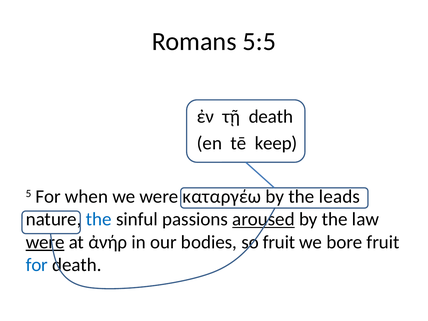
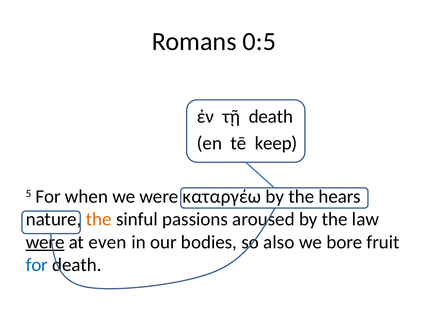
5:5: 5:5 -> 0:5
leads: leads -> hears
the at (99, 219) colour: blue -> orange
aroused underline: present -> none
ἀνήρ: ἀνήρ -> even
so fruit: fruit -> also
